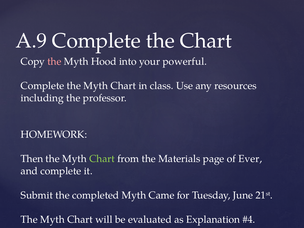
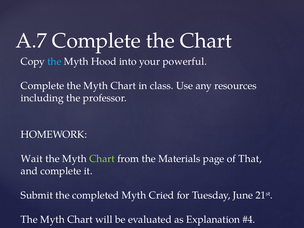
A.9: A.9 -> A.7
the at (54, 61) colour: pink -> light blue
Then: Then -> Wait
Ever: Ever -> That
Came: Came -> Cried
